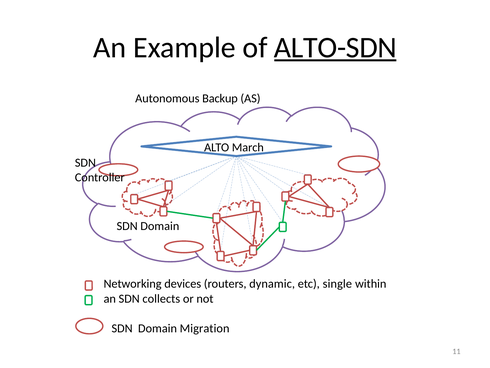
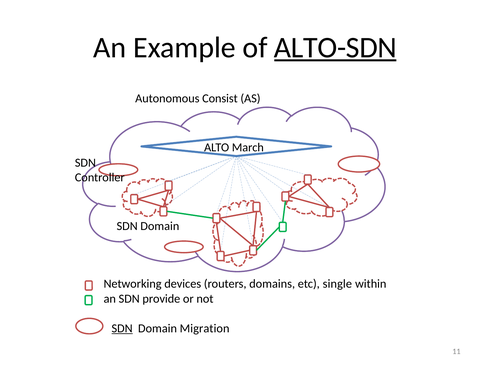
Backup: Backup -> Consist
dynamic: dynamic -> domains
collects: collects -> provide
SDN at (122, 328) underline: none -> present
